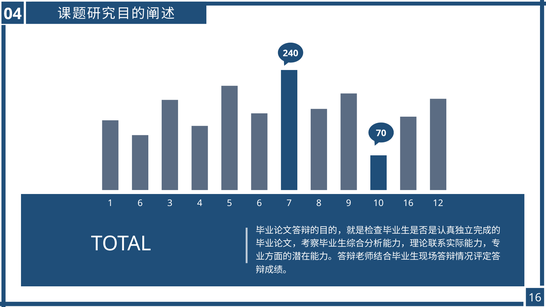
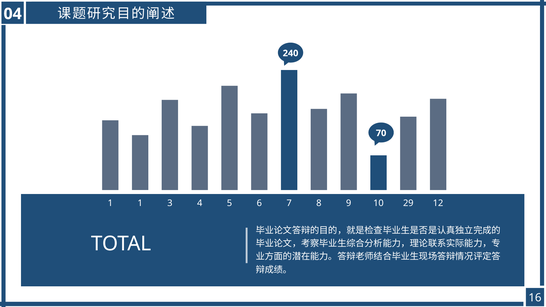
1 6: 6 -> 1
10 16: 16 -> 29
